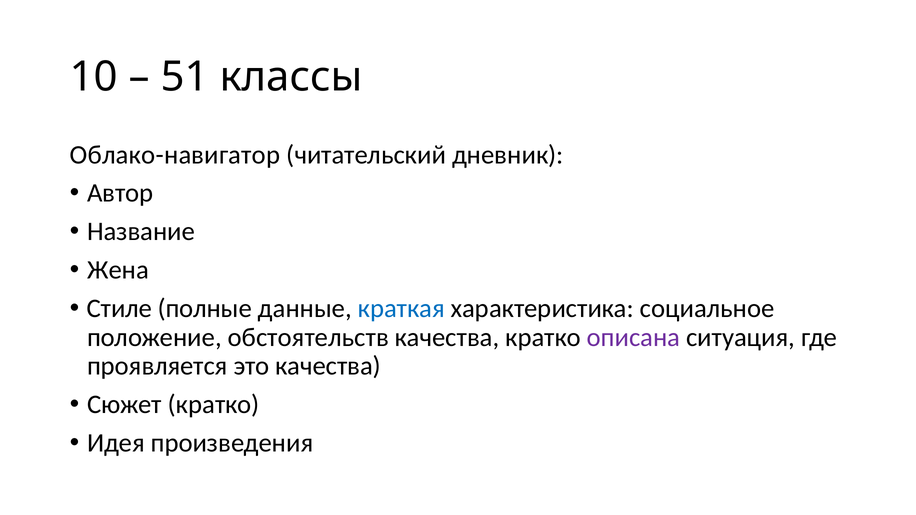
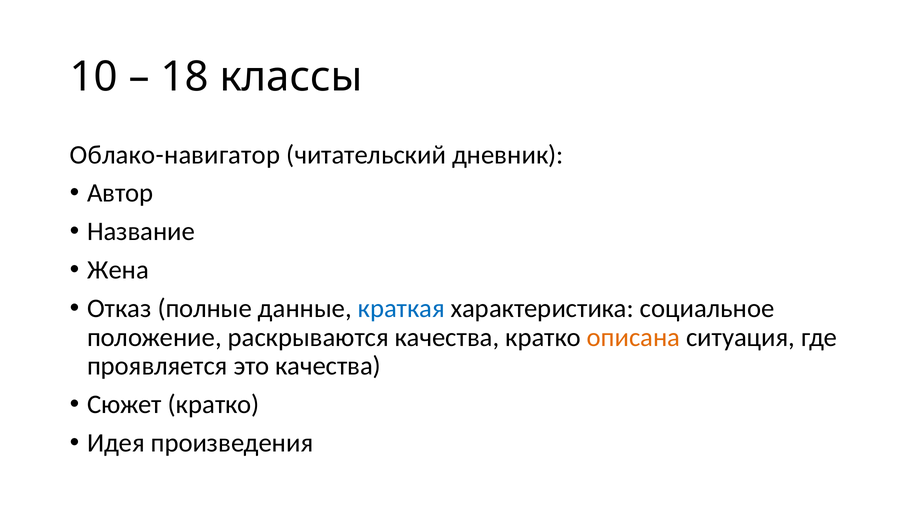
51: 51 -> 18
Стиле: Стиле -> Отказ
обстоятельств: обстоятельств -> раскрываются
описана colour: purple -> orange
